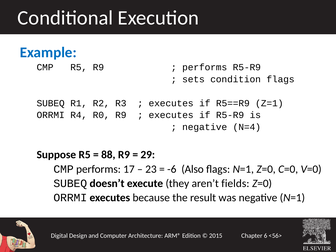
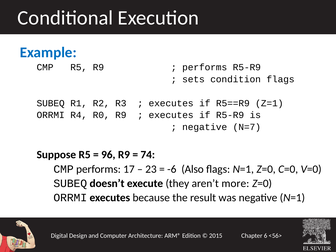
N=4: N=4 -> N=7
88: 88 -> 96
29: 29 -> 74
fields: fields -> more
